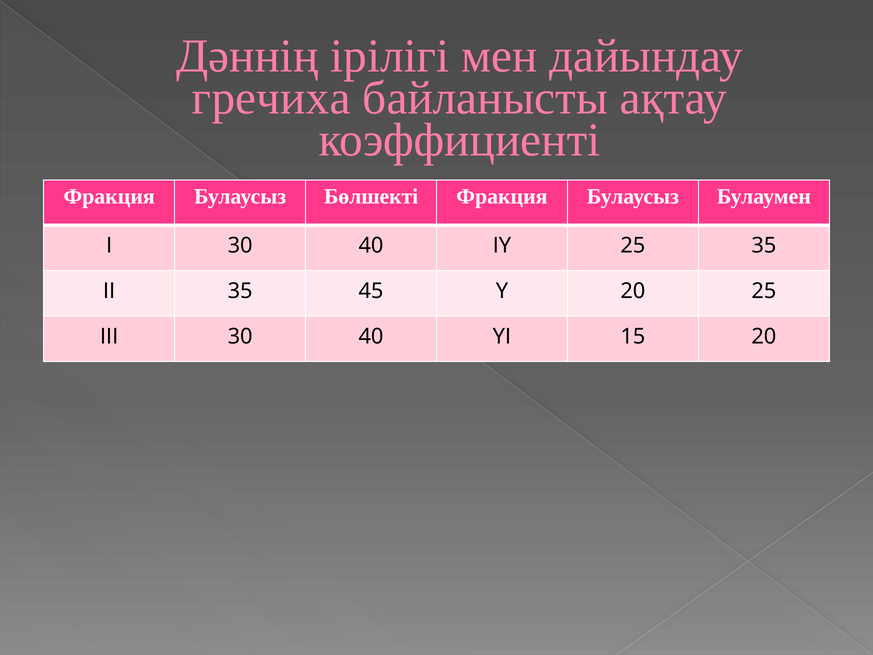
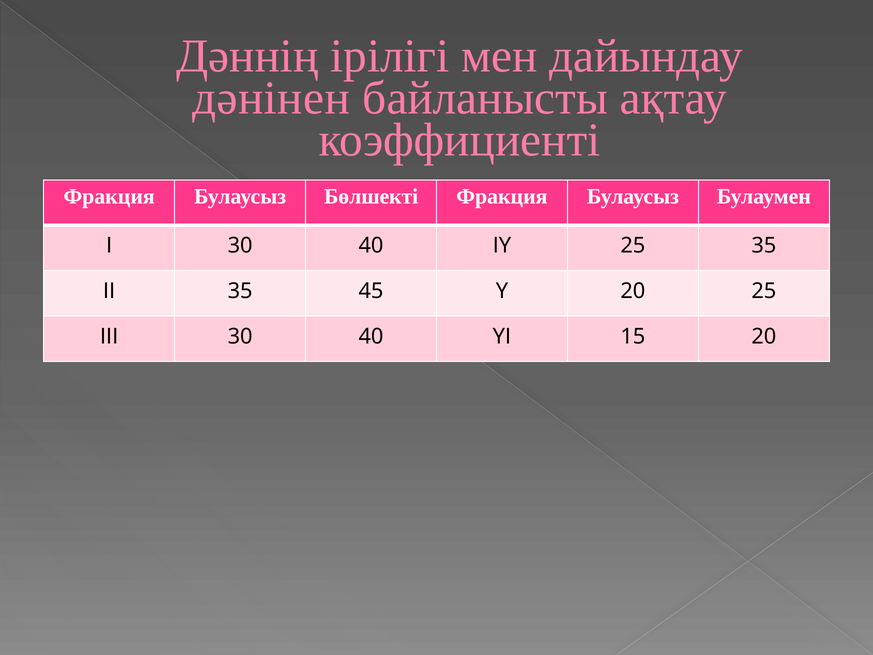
гречиха: гречиха -> дәнінен
